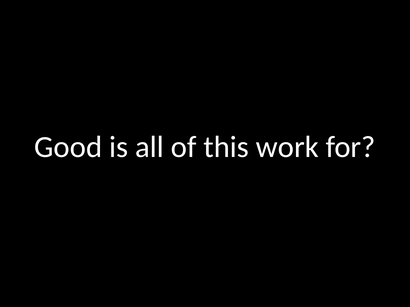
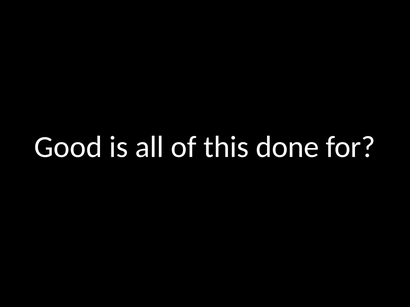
work: work -> done
